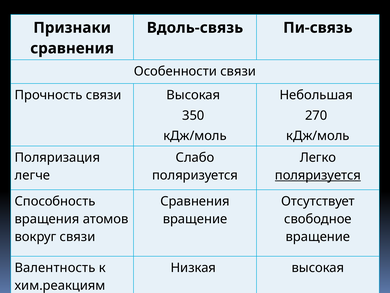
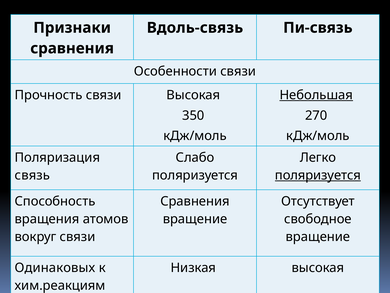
Небольшая underline: none -> present
легче: легче -> связь
Валентность: Валентность -> Одинаковых
